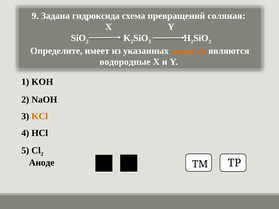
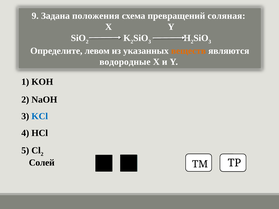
гидроксида: гидроксида -> положения
имеет: имеет -> левом
KCl colour: orange -> blue
Аноде: Аноде -> Солей
